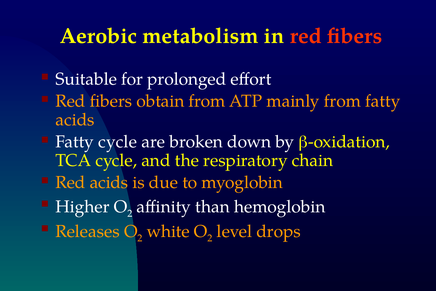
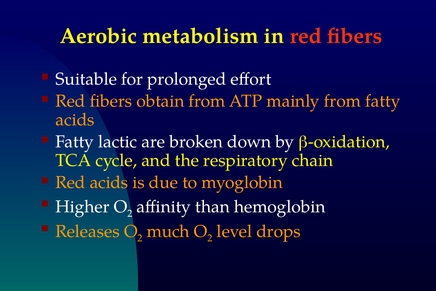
Fatty cycle: cycle -> lactic
white: white -> much
